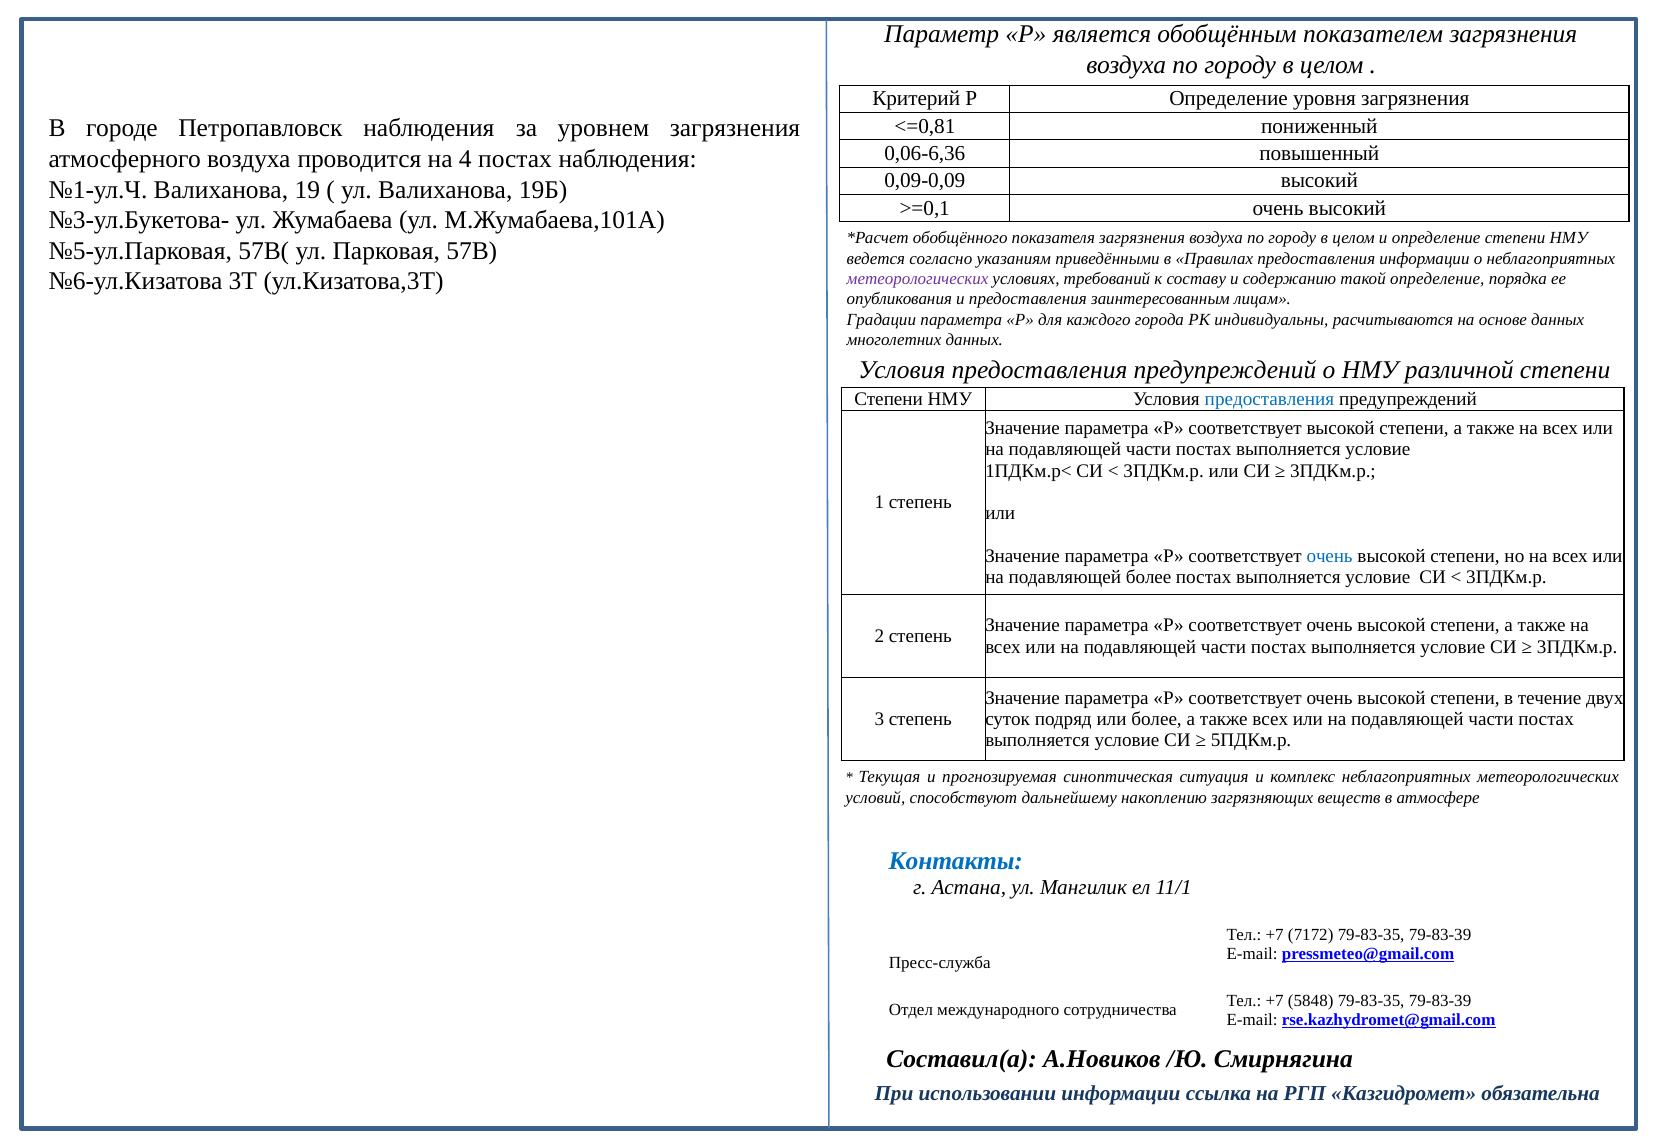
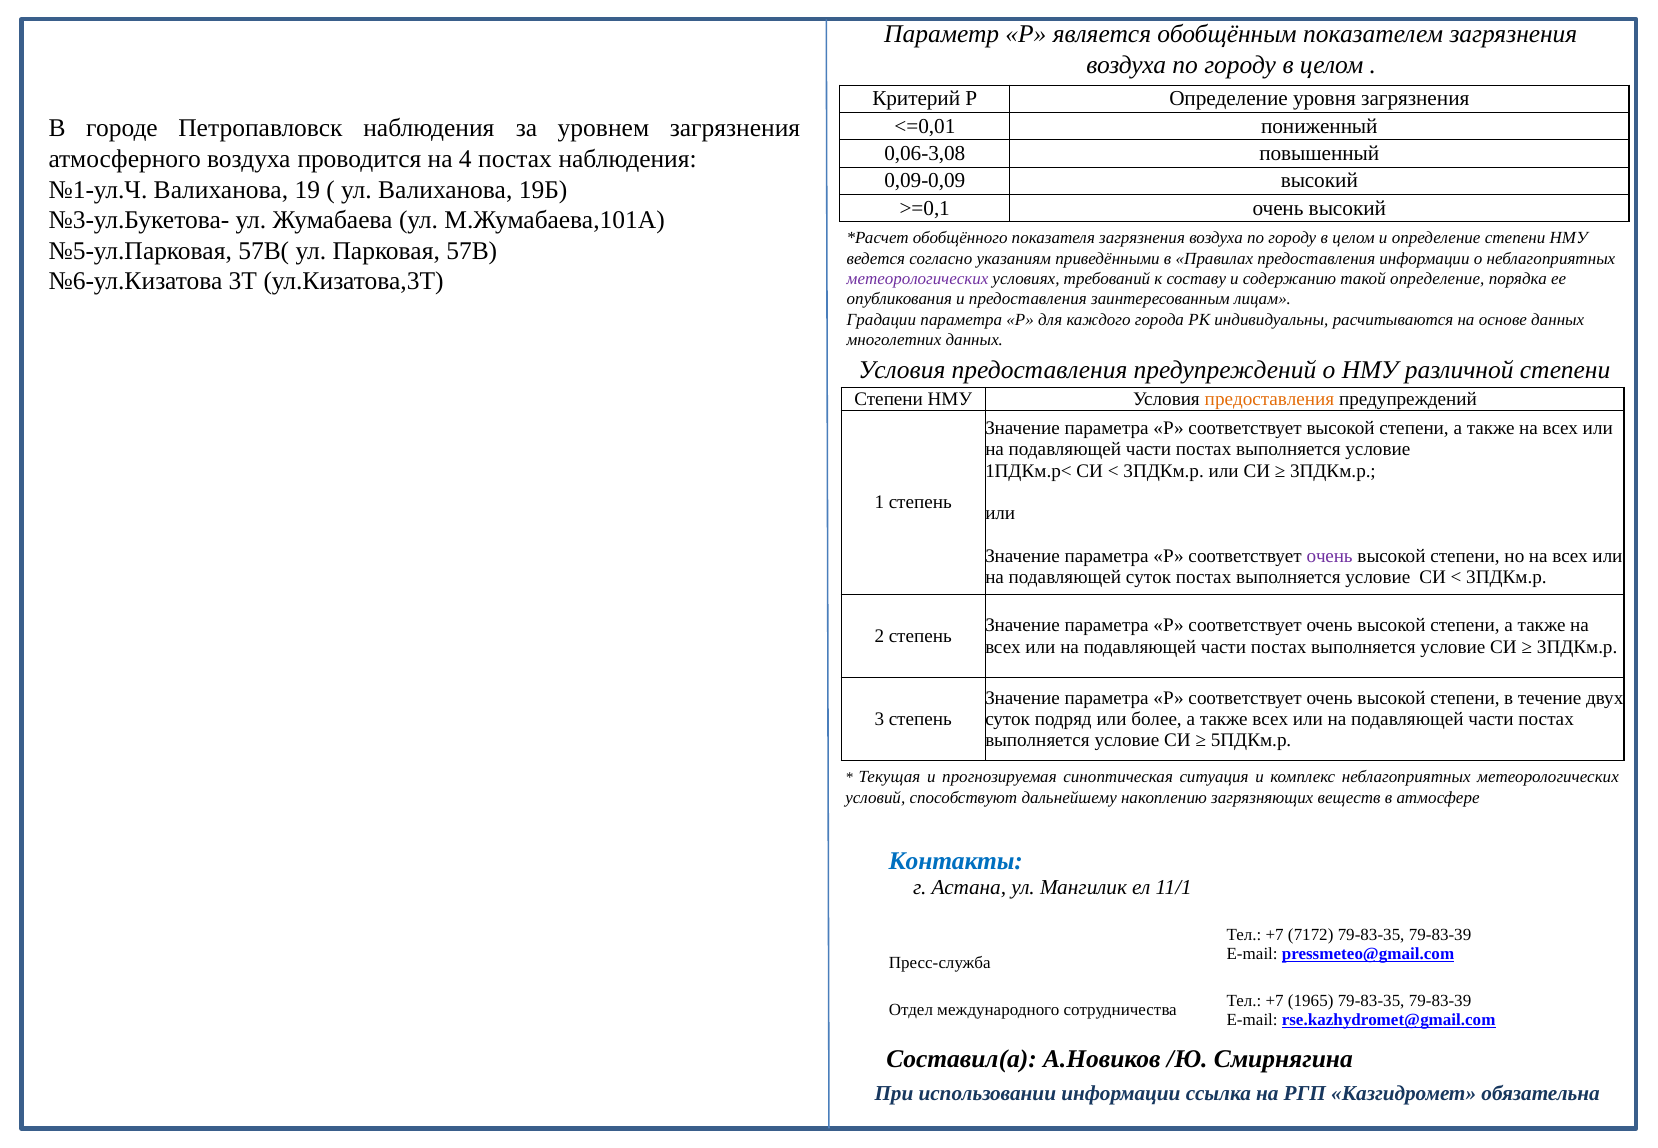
<=0,81: <=0,81 -> <=0,01
0,06-6,36: 0,06-6,36 -> 0,06-3,08
предоставления at (1270, 399) colour: blue -> orange
очень at (1330, 556) colour: blue -> purple
подавляющей более: более -> суток
5848: 5848 -> 1965
